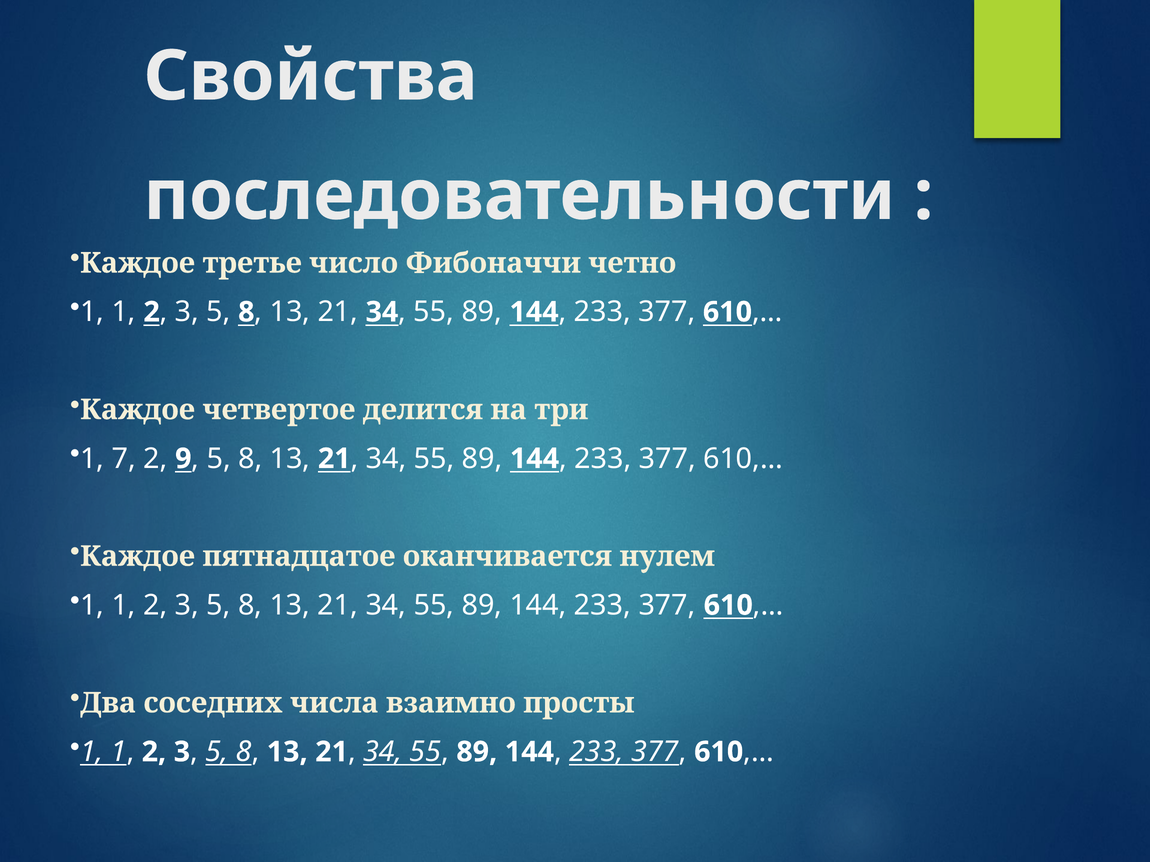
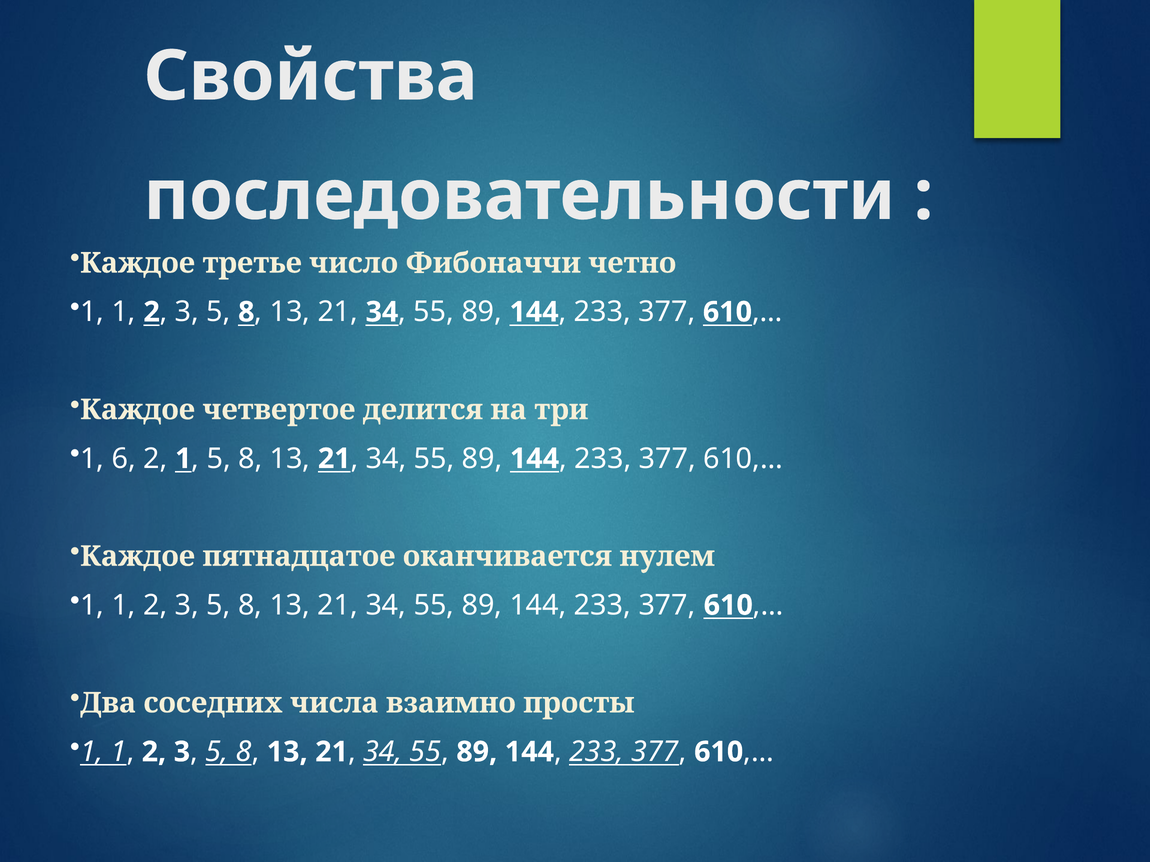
7: 7 -> 6
2 9: 9 -> 1
